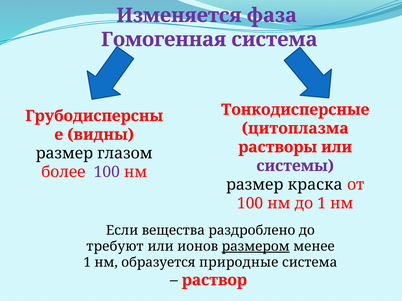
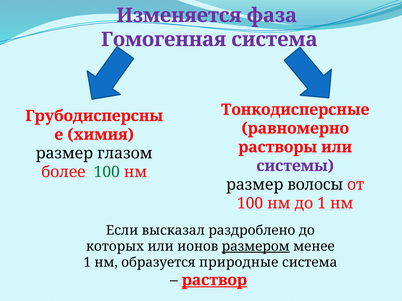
цитоплазма: цитоплазма -> равномерно
видны: видны -> химия
100 at (107, 172) colour: purple -> green
краска: краска -> волосы
вещества: вещества -> высказал
требуют: требуют -> которых
раствор underline: none -> present
